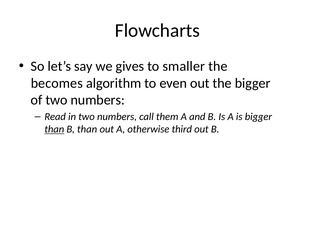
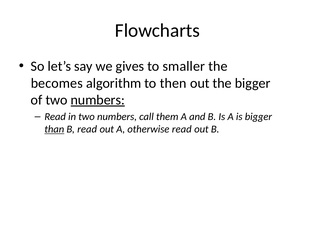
even: even -> then
numbers at (98, 100) underline: none -> present
B than: than -> read
otherwise third: third -> read
